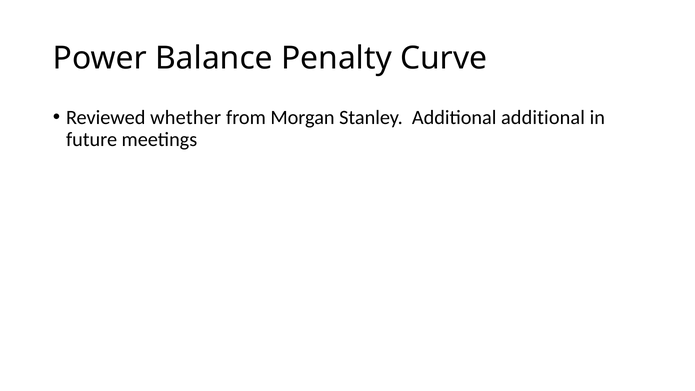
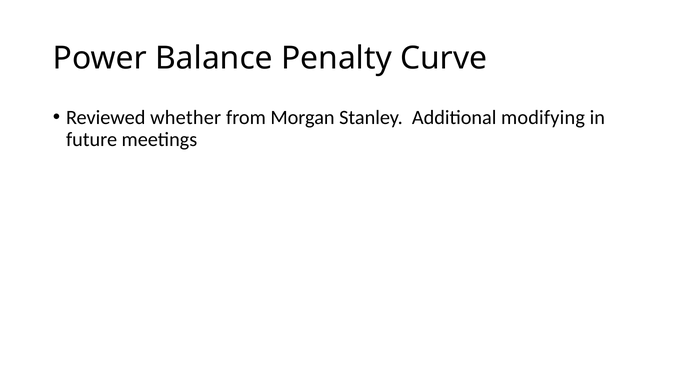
Additional additional: additional -> modifying
